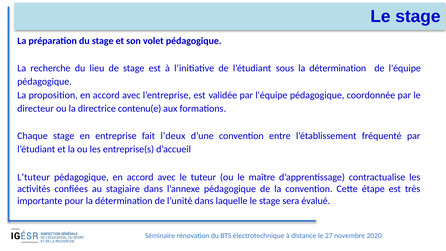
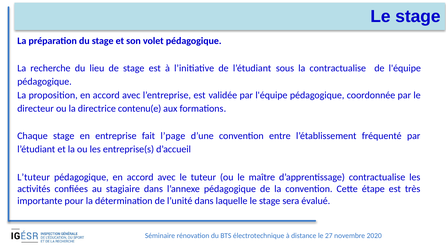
sous la détermination: détermination -> contractualise
l’deux: l’deux -> l’page
